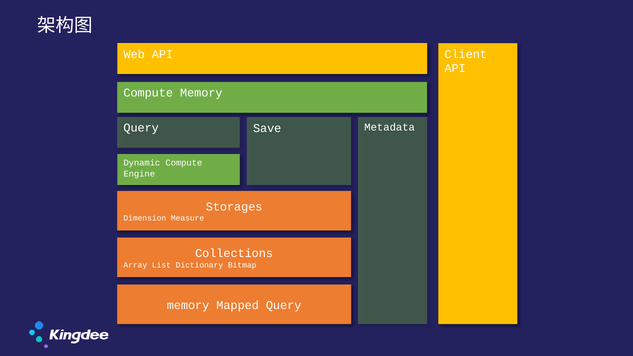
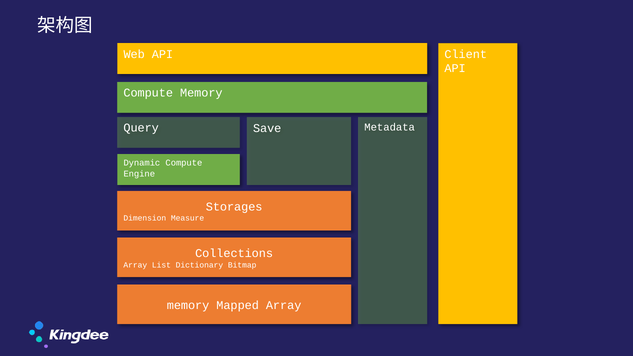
Mapped Query: Query -> Array
